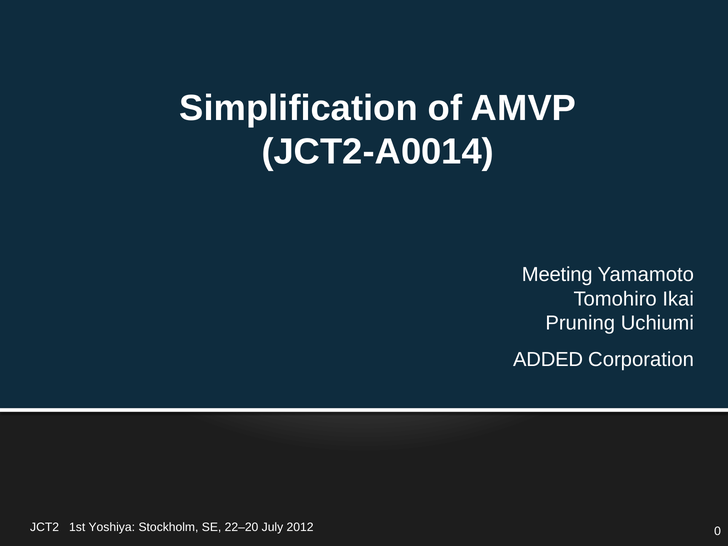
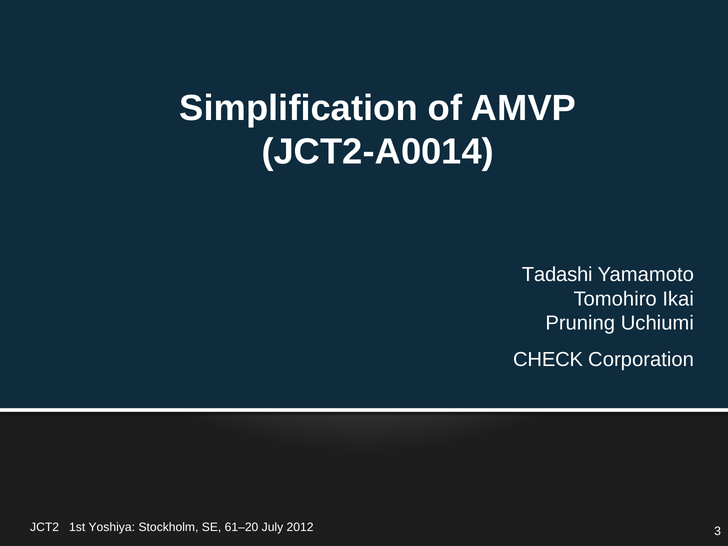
Meeting: Meeting -> Tadashi
ADDED: ADDED -> CHECK
22–20: 22–20 -> 61–20
0: 0 -> 3
